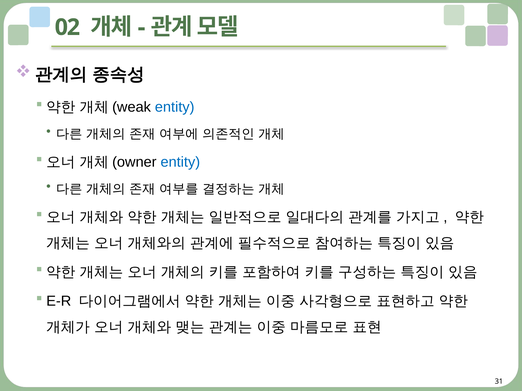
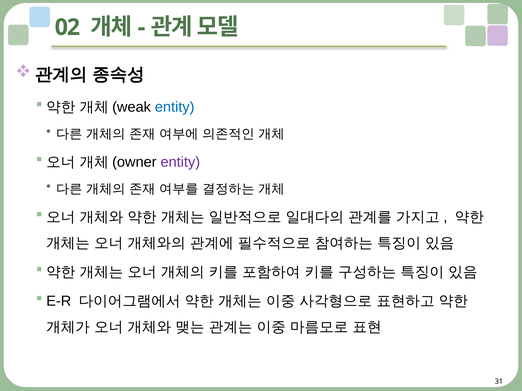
entity at (180, 162) colour: blue -> purple
